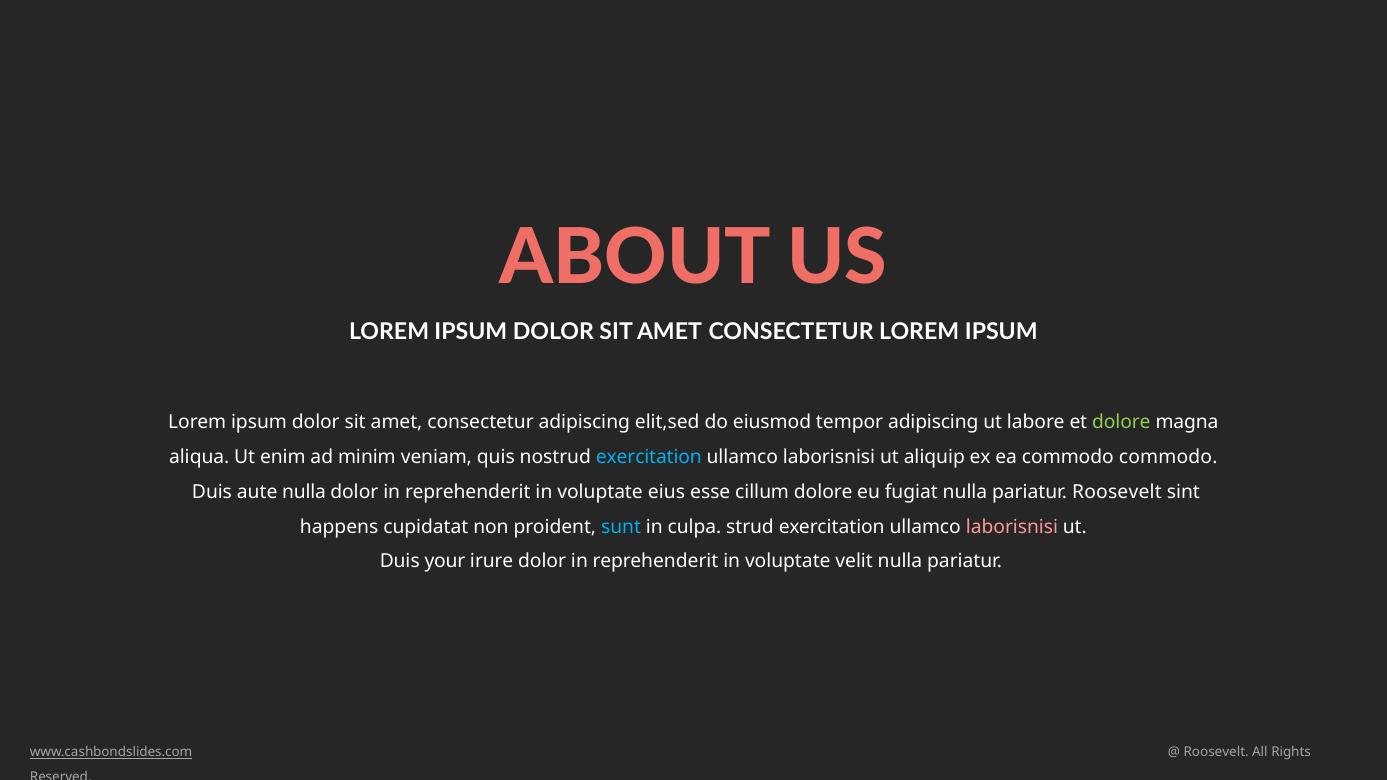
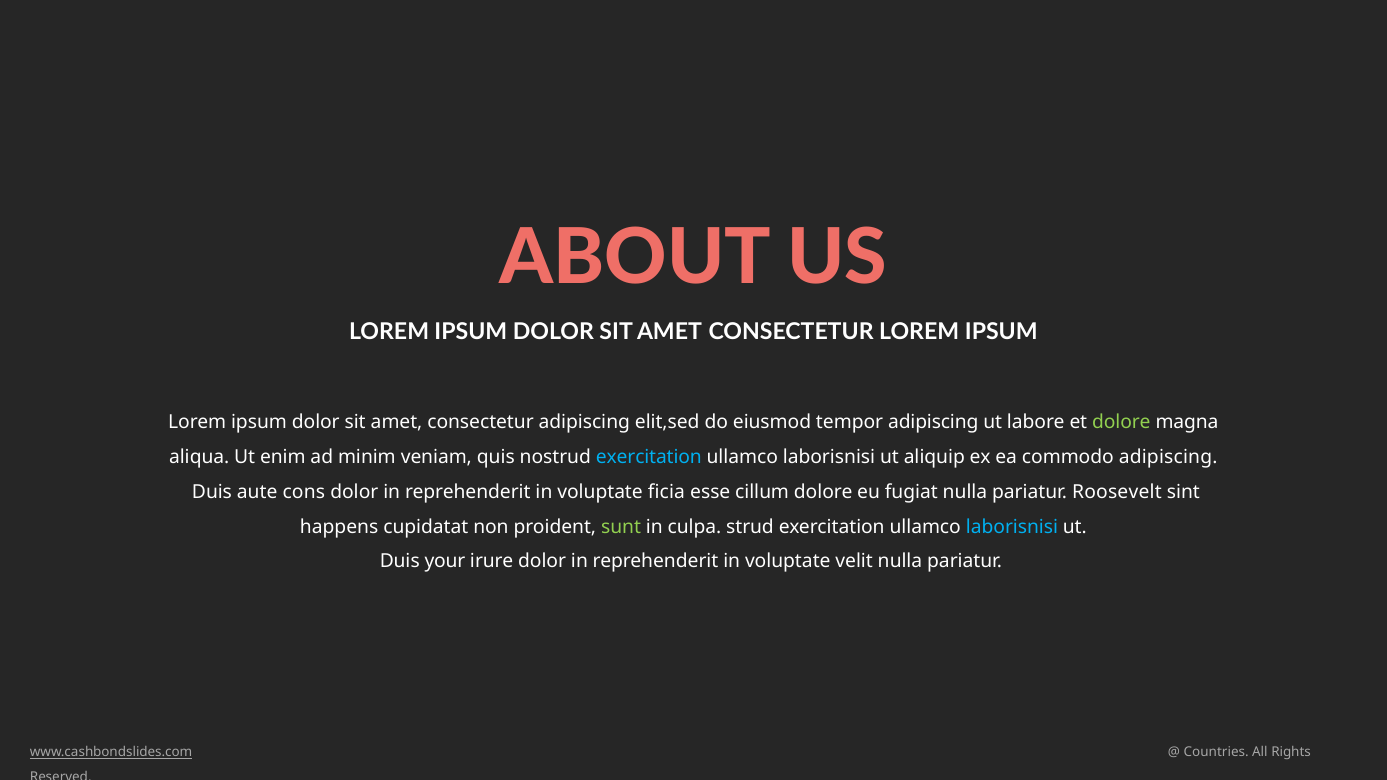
commodo commodo: commodo -> adipiscing
aute nulla: nulla -> cons
eius: eius -> ficia
sunt colour: light blue -> light green
laborisnisi at (1012, 527) colour: pink -> light blue
Roosevelt at (1216, 753): Roosevelt -> Countries
